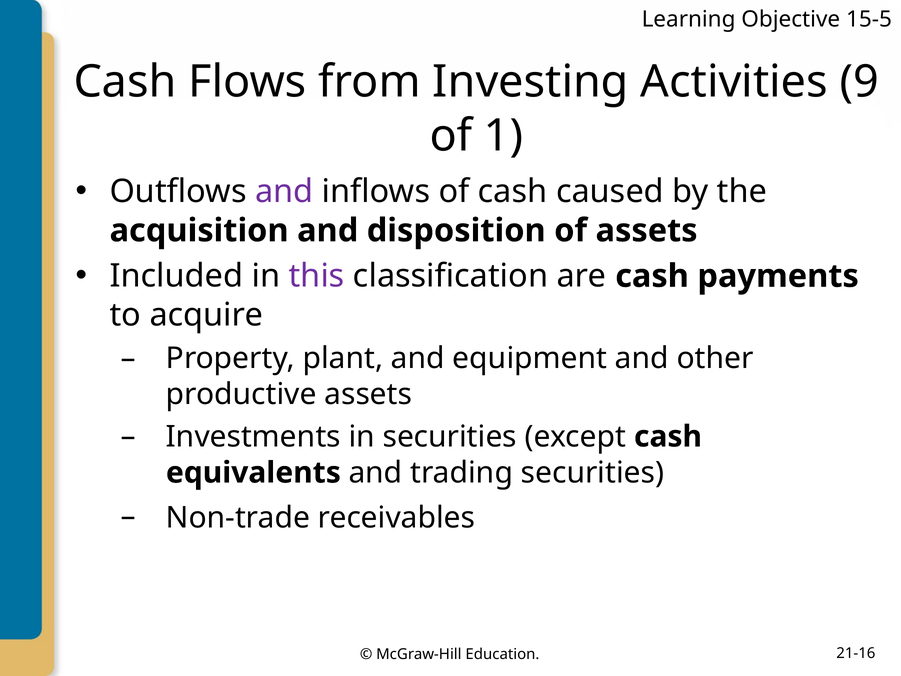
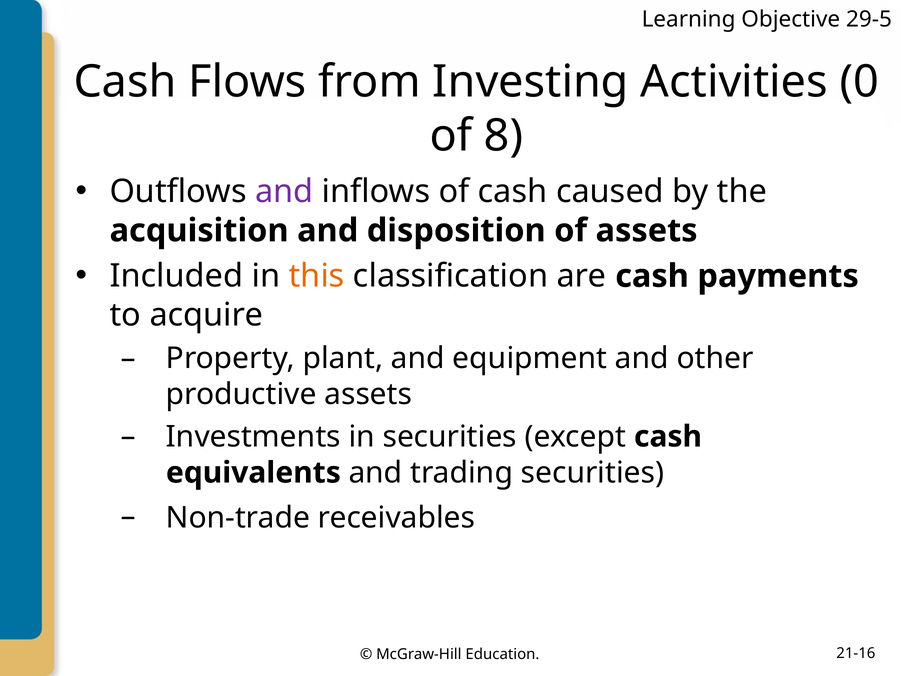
15-5: 15-5 -> 29-5
9: 9 -> 0
1: 1 -> 8
this colour: purple -> orange
